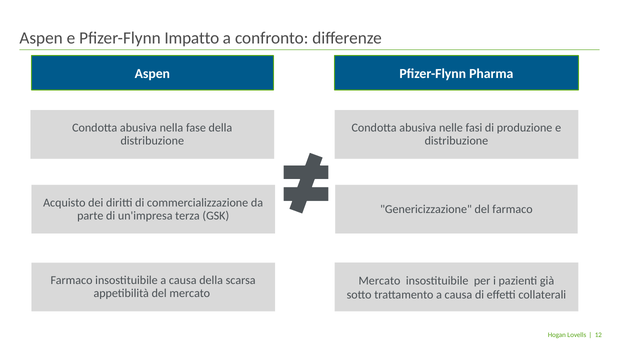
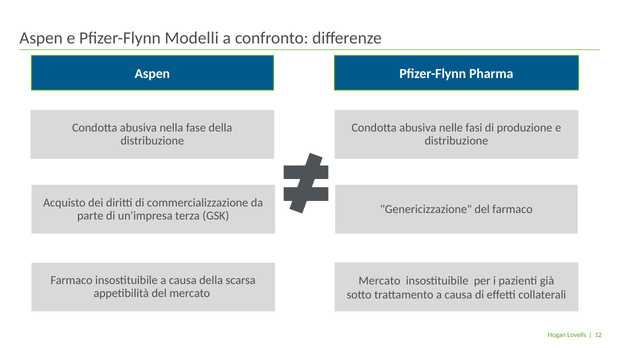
Impatto: Impatto -> Modelli
